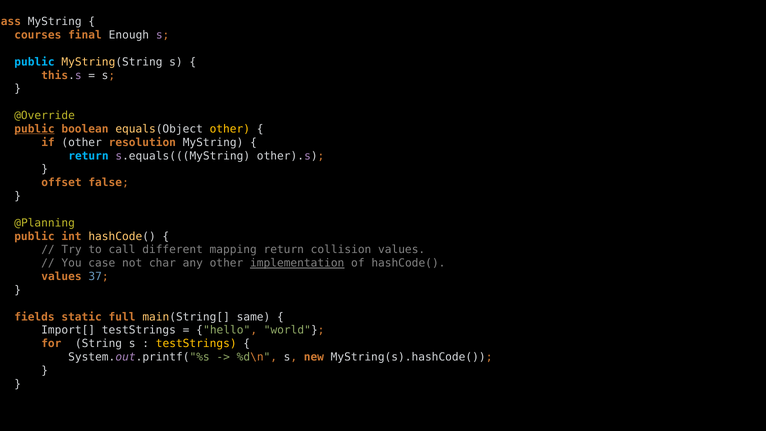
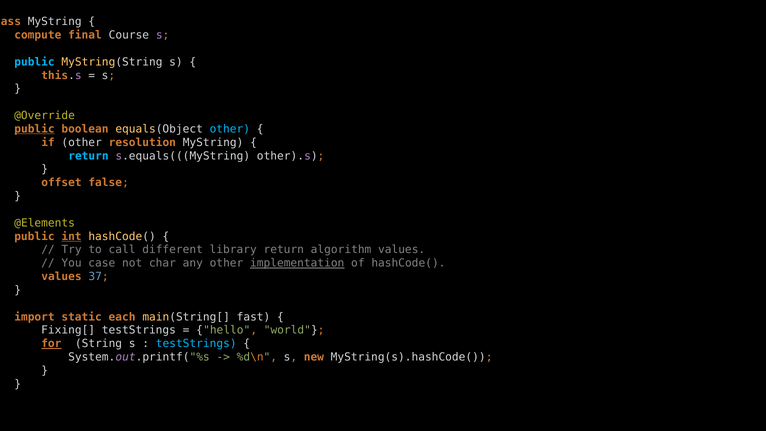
courses: courses -> compute
Enough: Enough -> Course
other at (230, 129) colour: yellow -> light blue
@Planning: @Planning -> @Elements
int underline: none -> present
mapping: mapping -> library
collision: collision -> algorithm
fields: fields -> import
full: full -> each
same: same -> fast
Import[: Import[ -> Fixing[
for underline: none -> present
testStrings at (196, 344) colour: yellow -> light blue
